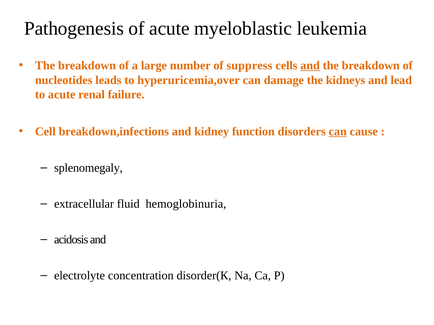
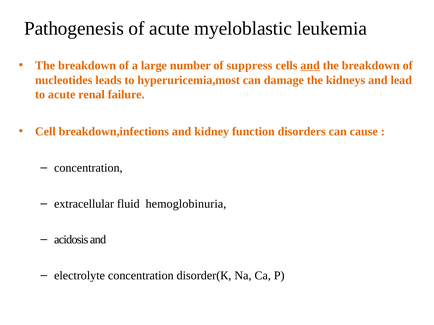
hyperuricemia,over: hyperuricemia,over -> hyperuricemia,most
can at (338, 132) underline: present -> none
splenomegaly at (88, 168): splenomegaly -> concentration
